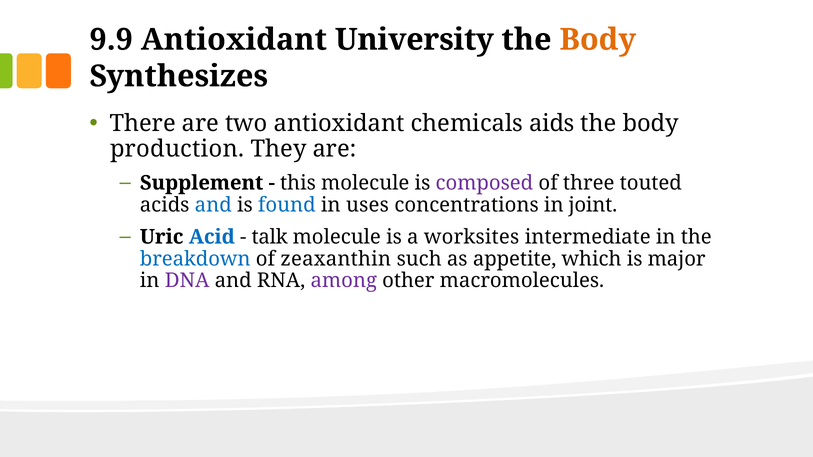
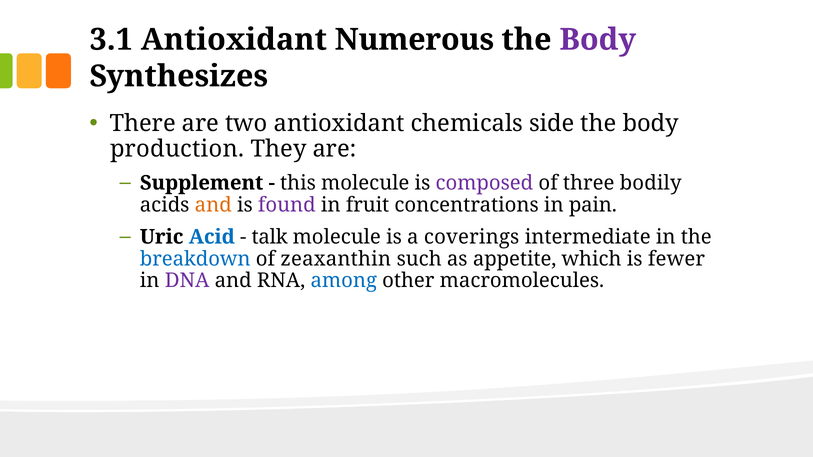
9.9: 9.9 -> 3.1
University: University -> Numerous
Body at (598, 40) colour: orange -> purple
aids: aids -> side
touted: touted -> bodily
and at (213, 205) colour: blue -> orange
found colour: blue -> purple
uses: uses -> fruit
joint: joint -> pain
worksites: worksites -> coverings
major: major -> fewer
among colour: purple -> blue
